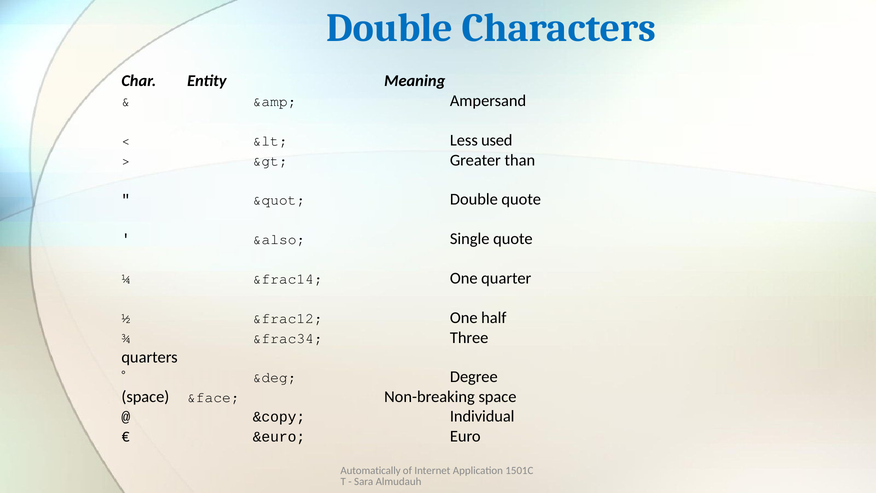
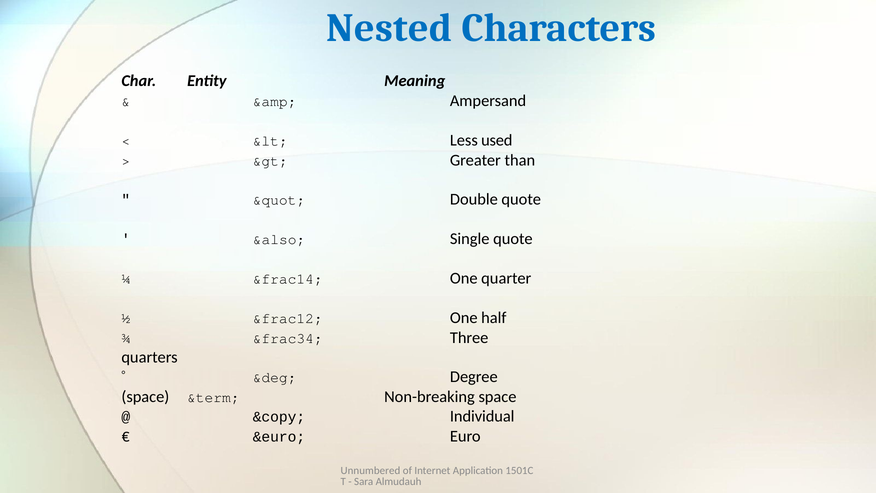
Double at (390, 28): Double -> Nested
&face: &face -> &term
Automatically: Automatically -> Unnumbered
